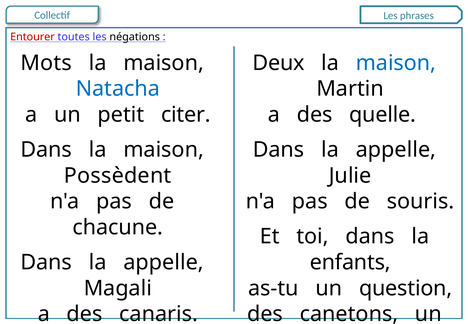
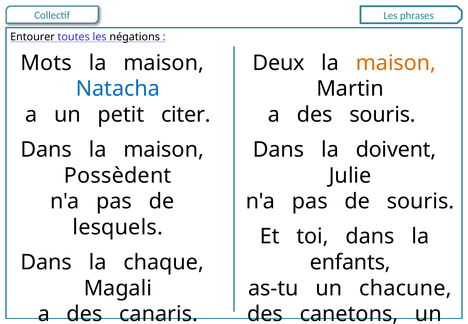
Entourer colour: red -> black
maison at (396, 63) colour: blue -> orange
des quelle: quelle -> souris
appelle at (396, 150): appelle -> doivent
chacune: chacune -> lesquels
appelle at (164, 262): appelle -> chaque
question: question -> chacune
